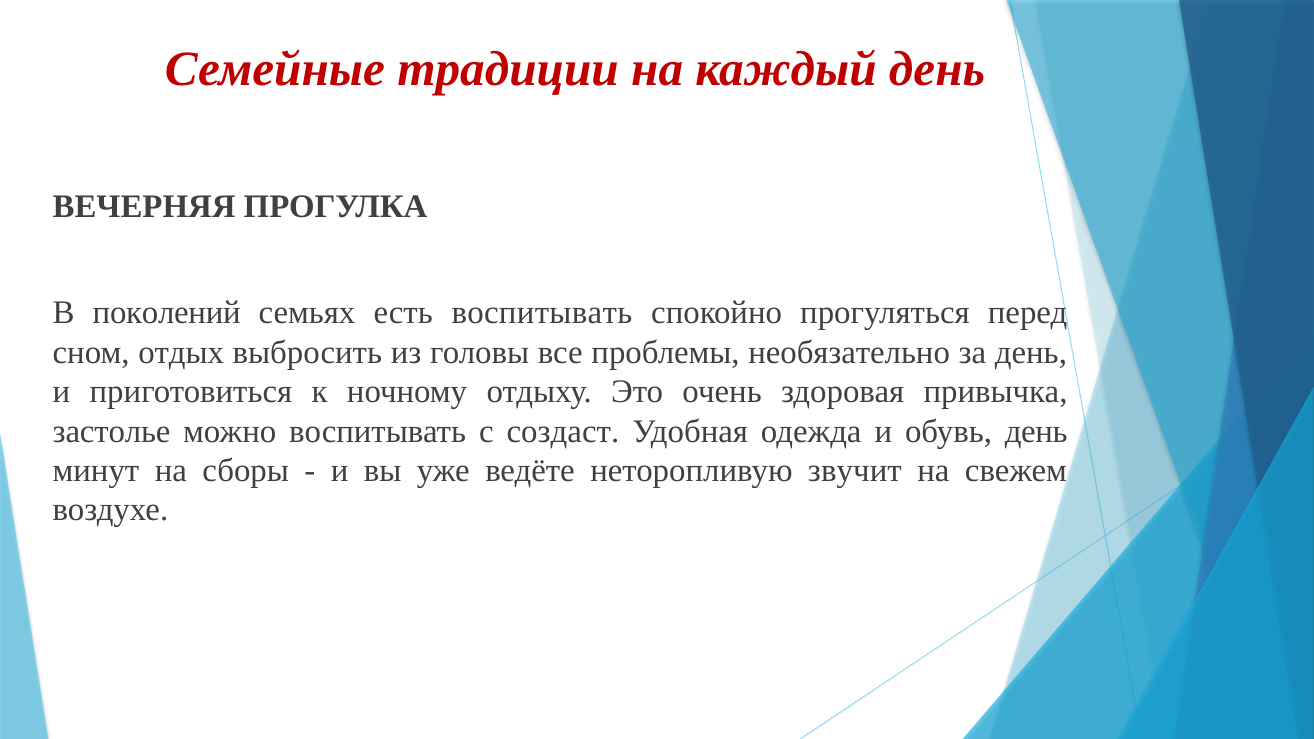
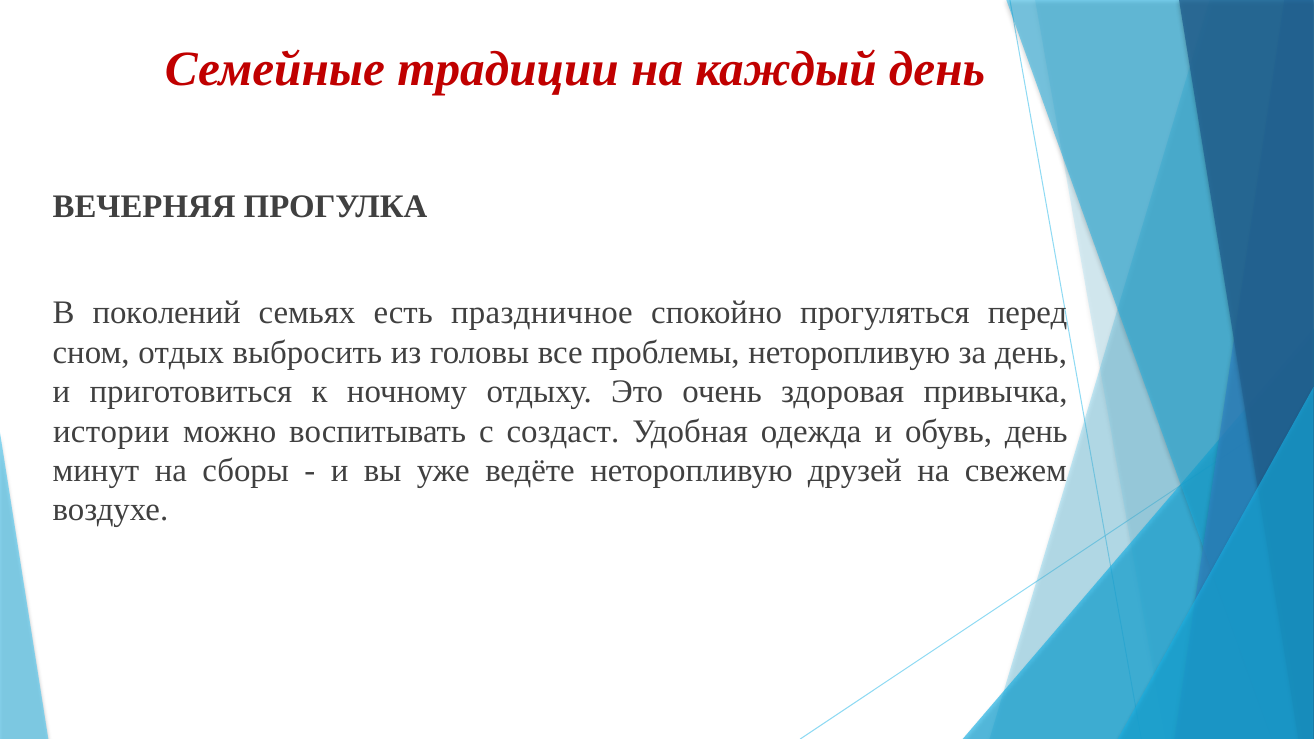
есть воспитывать: воспитывать -> праздничное
проблемы необязательно: необязательно -> неторопливую
застолье: застолье -> истории
звучит: звучит -> друзей
